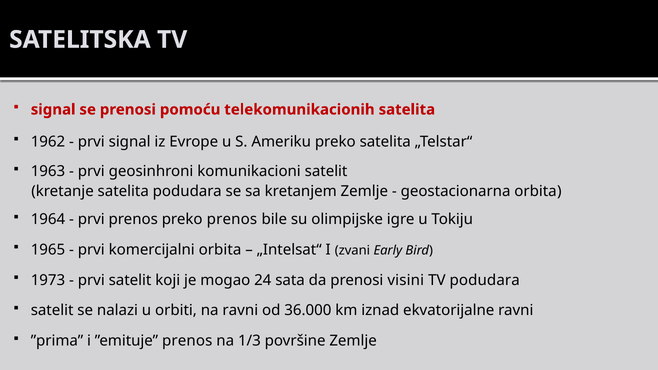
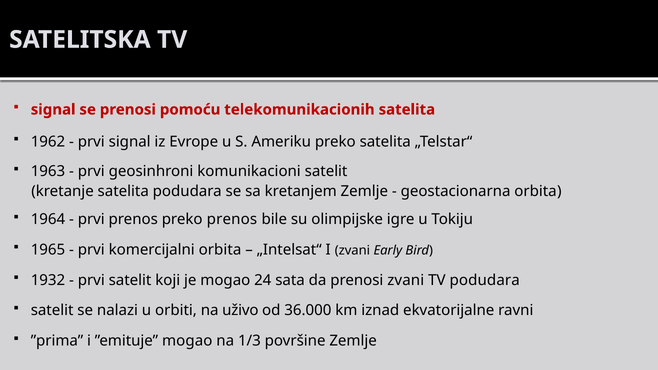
1973: 1973 -> 1932
prenosi visini: visini -> zvani
na ravni: ravni -> uživo
”emituje prenos: prenos -> mogao
